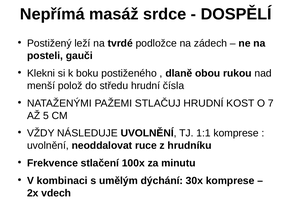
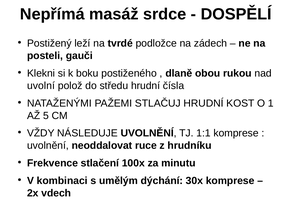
menší: menší -> uvolní
7: 7 -> 1
